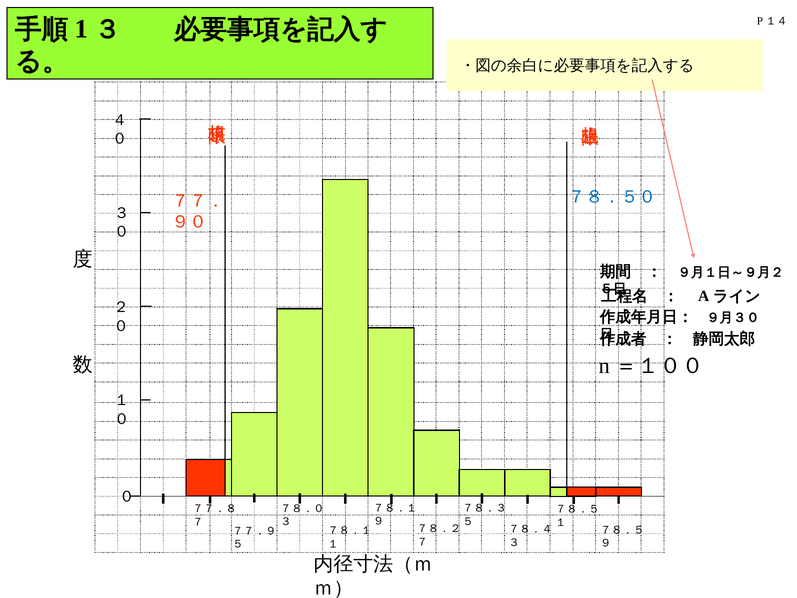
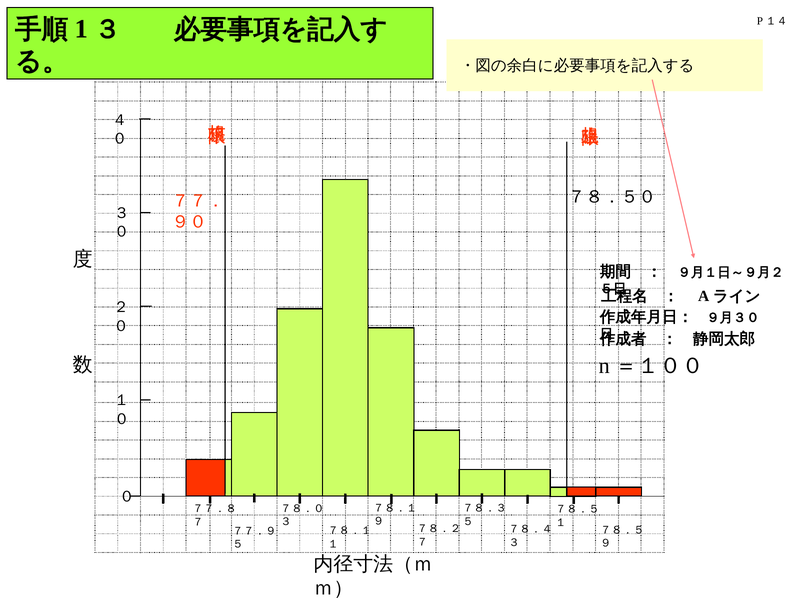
７８．５０ colour: blue -> black
